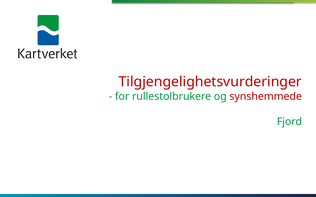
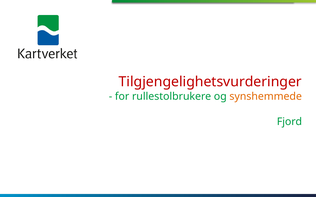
synshemmede colour: red -> orange
